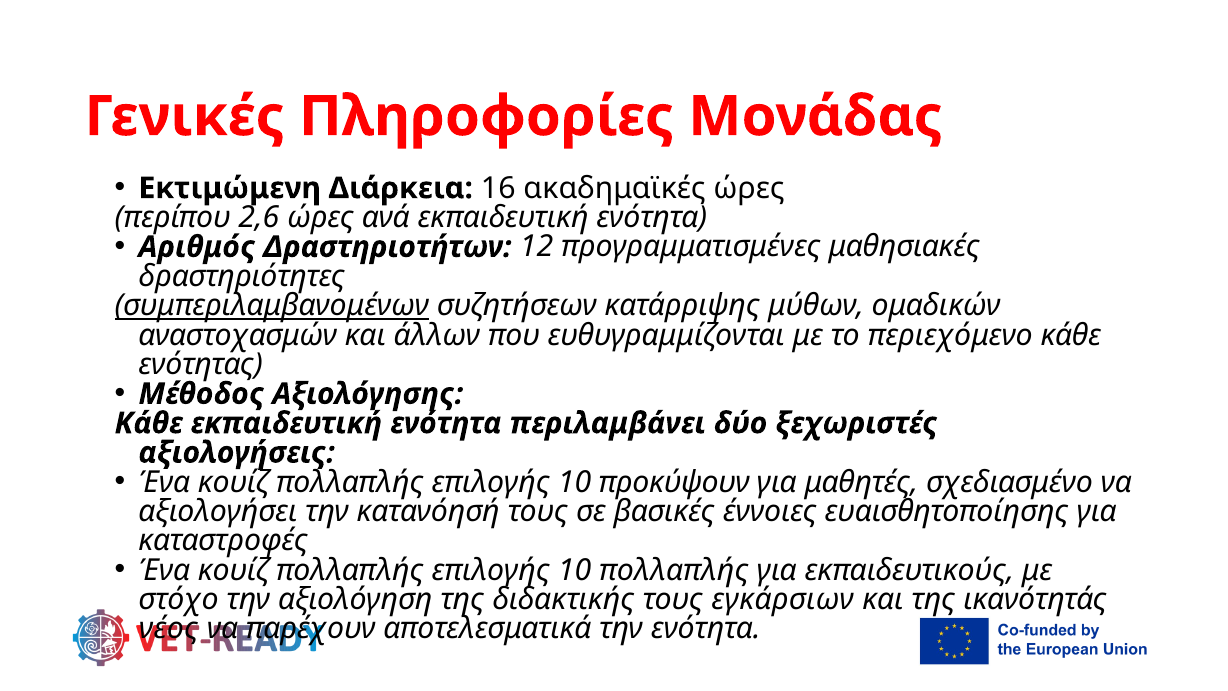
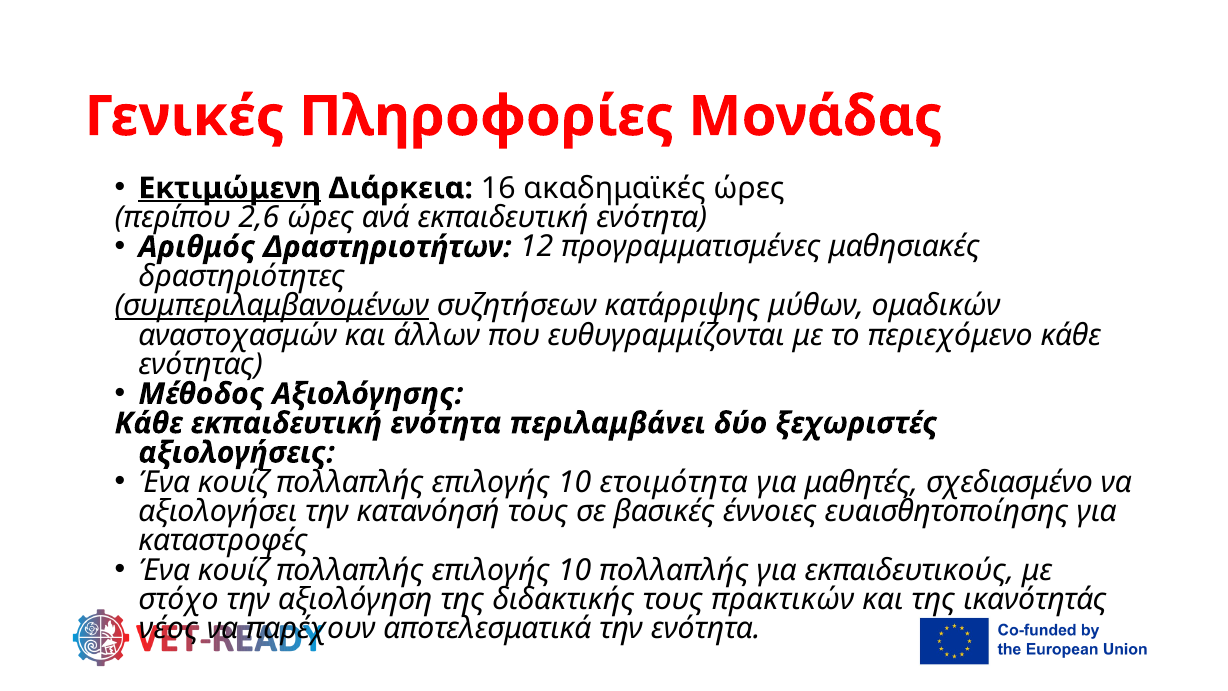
Εκτιμώμενη underline: none -> present
προκύψουν: προκύψουν -> ετοιμότητα
εγκάρσιων: εγκάρσιων -> πρακτικών
